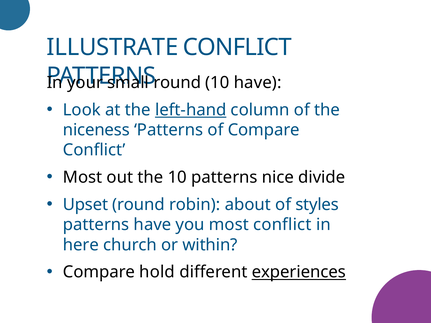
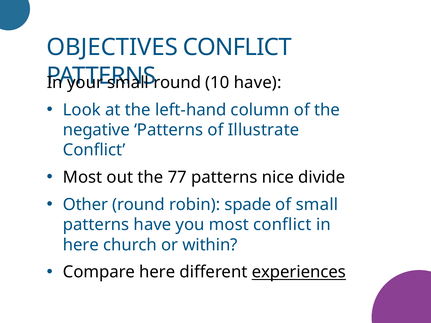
ILLUSTRATE: ILLUSTRATE -> OBJECTIVES
left-hand underline: present -> none
niceness: niceness -> negative
of Compare: Compare -> Illustrate
the 10: 10 -> 77
Upset: Upset -> Other
about: about -> spade
of styles: styles -> small
Compare hold: hold -> here
